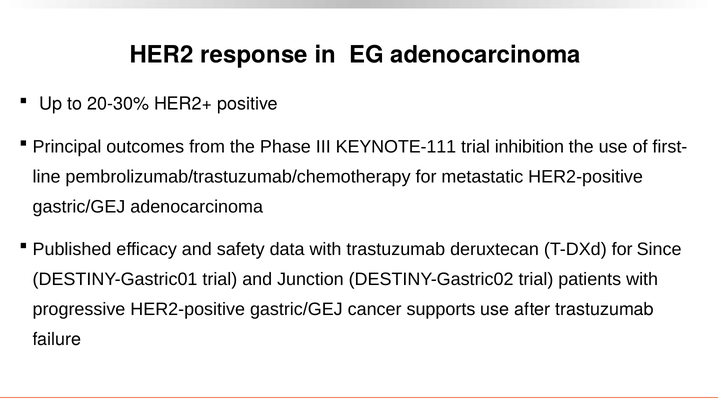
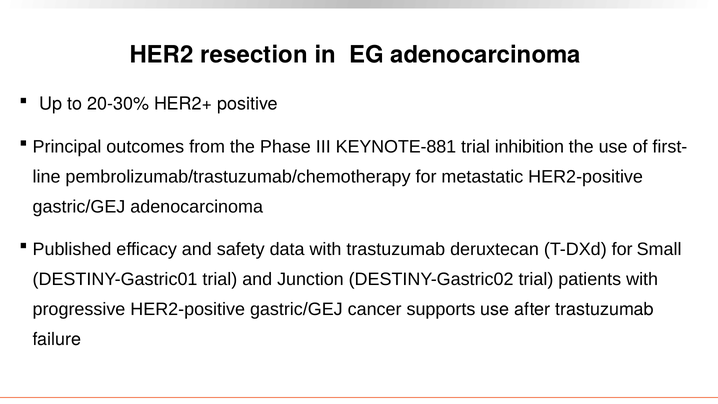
response: response -> resection
KEYNOTE-111: KEYNOTE-111 -> KEYNOTE-881
Since: Since -> Small
